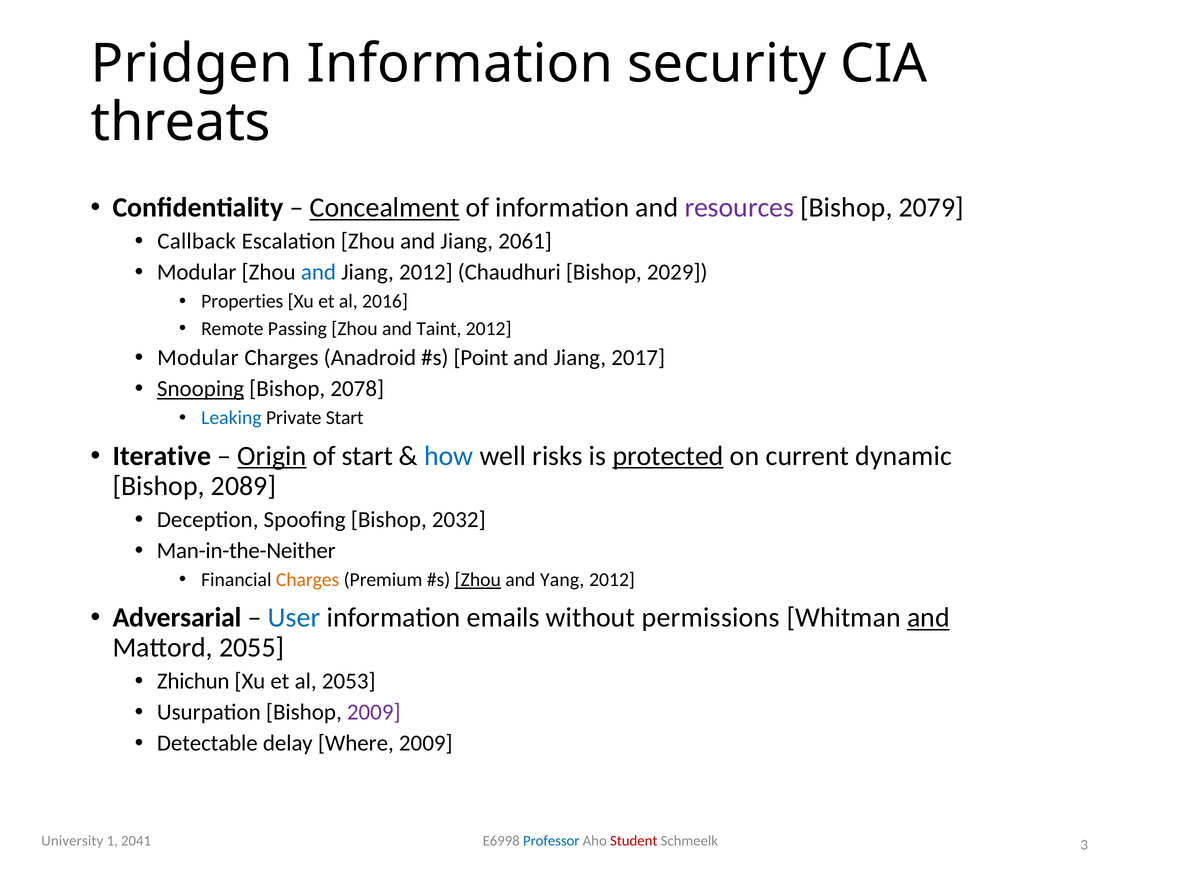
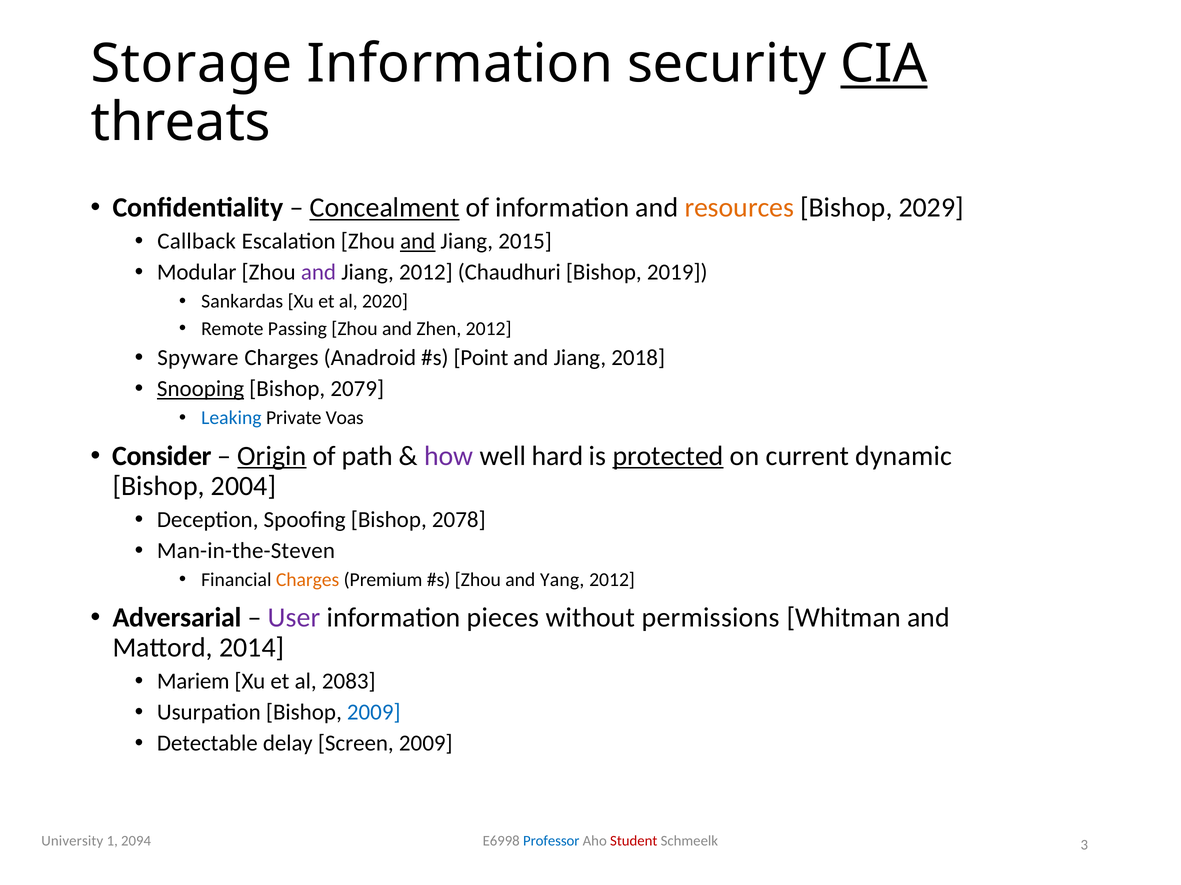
Pridgen: Pridgen -> Storage
CIA underline: none -> present
resources colour: purple -> orange
2079: 2079 -> 2029
and at (418, 241) underline: none -> present
2061: 2061 -> 2015
and at (318, 272) colour: blue -> purple
2029: 2029 -> 2019
Properties: Properties -> Sankardas
2016: 2016 -> 2020
Taint: Taint -> Zhen
Modular at (198, 358): Modular -> Spyware
2017: 2017 -> 2018
2078: 2078 -> 2079
Private Start: Start -> Voas
Iterative: Iterative -> Consider
of start: start -> path
how colour: blue -> purple
risks: risks -> hard
2089: 2089 -> 2004
2032: 2032 -> 2078
Man-in-the-Neither: Man-in-the-Neither -> Man-in-the-Steven
Zhou at (478, 580) underline: present -> none
User colour: blue -> purple
emails: emails -> pieces
and at (928, 618) underline: present -> none
2055: 2055 -> 2014
Zhichun: Zhichun -> Mariem
2053: 2053 -> 2083
2009 at (374, 713) colour: purple -> blue
Where: Where -> Screen
2041: 2041 -> 2094
